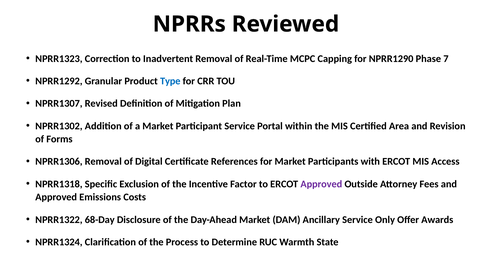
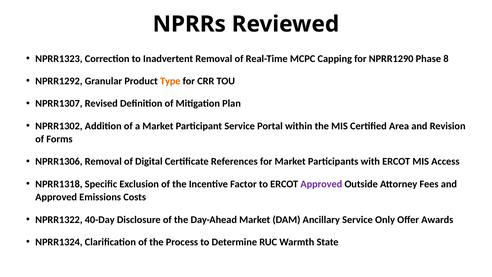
7: 7 -> 8
Type colour: blue -> orange
68-Day: 68-Day -> 40-Day
